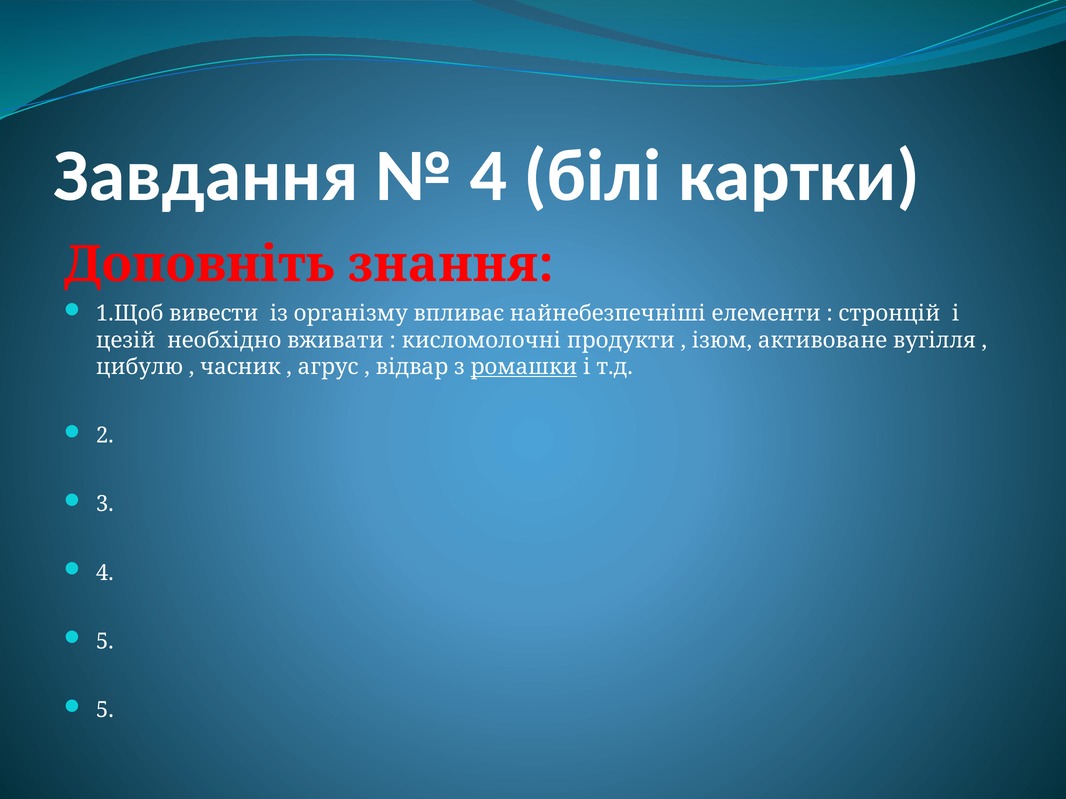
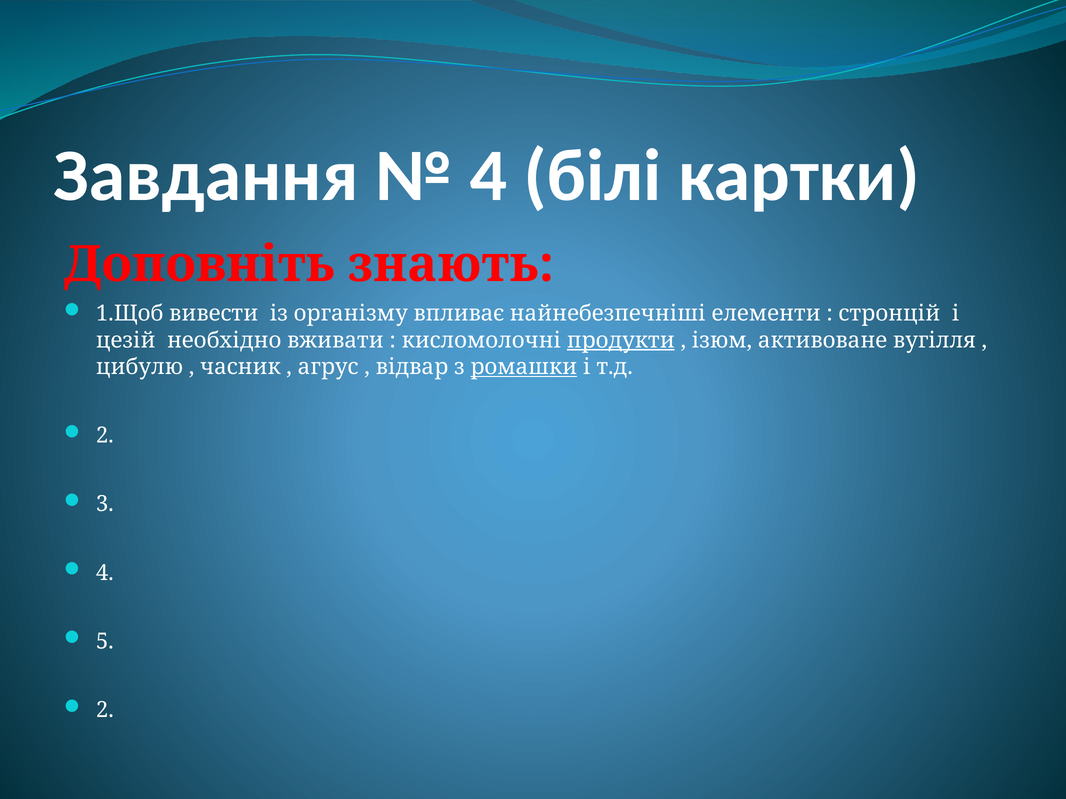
знання: знання -> знають
продукти underline: none -> present
5 at (105, 710): 5 -> 2
